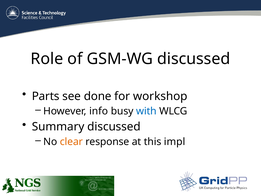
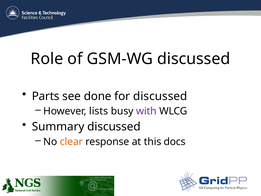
for workshop: workshop -> discussed
info: info -> lists
with colour: blue -> purple
impl: impl -> docs
